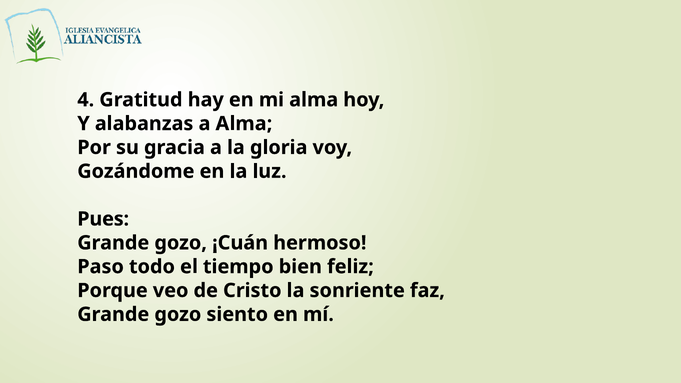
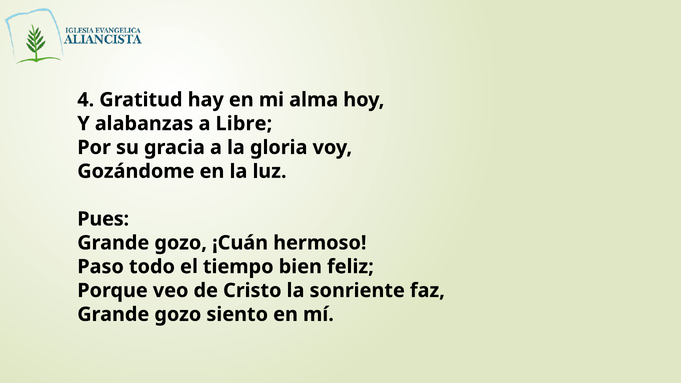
a Alma: Alma -> Libre
